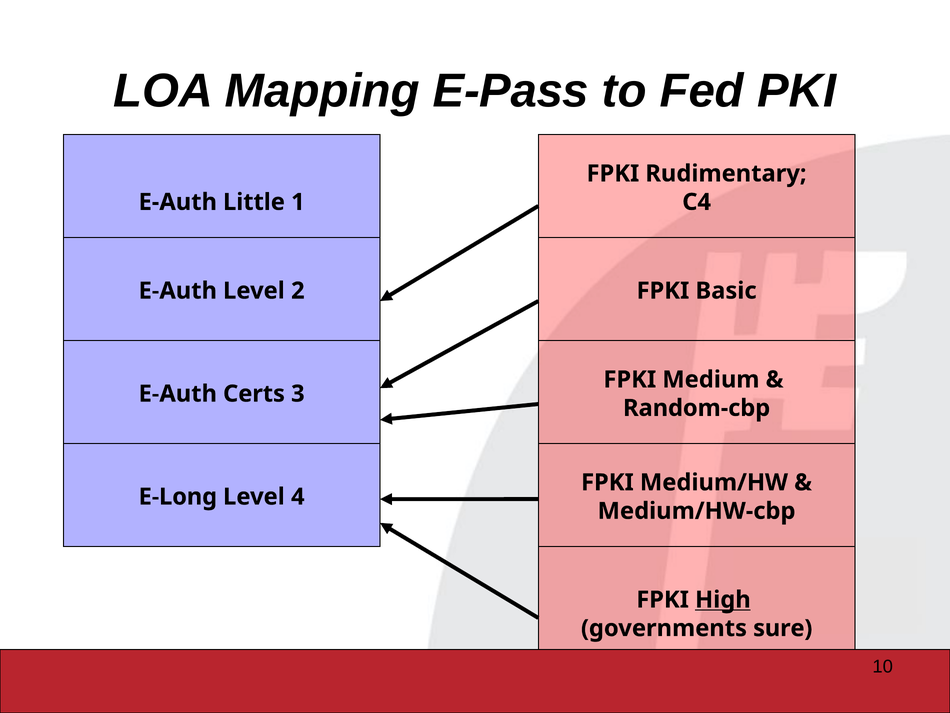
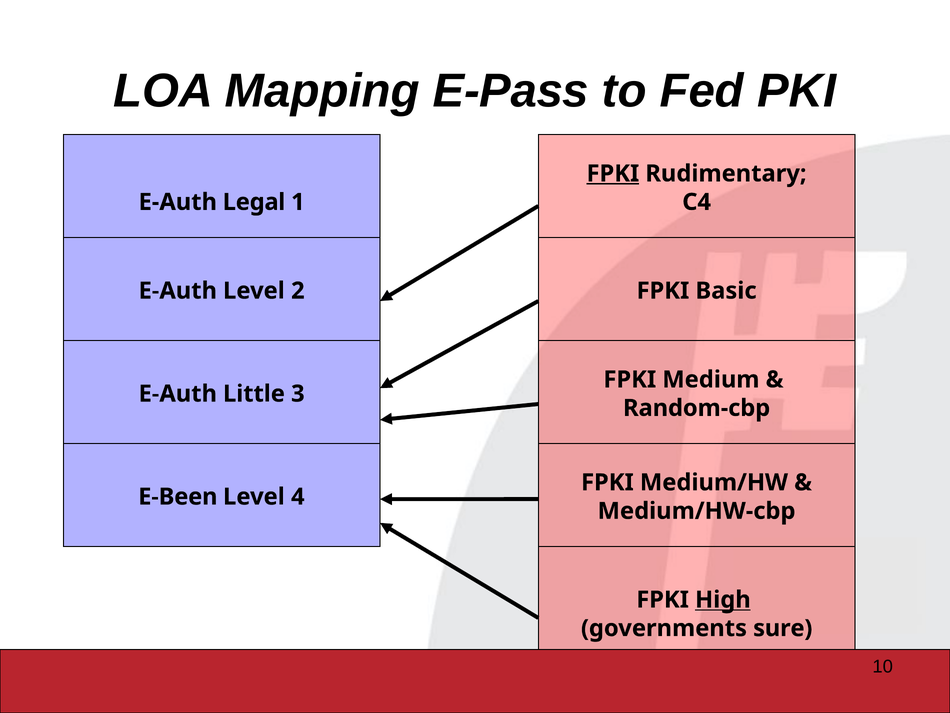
FPKI at (613, 173) underline: none -> present
Little: Little -> Legal
Certs: Certs -> Little
E-Long: E-Long -> E-Been
